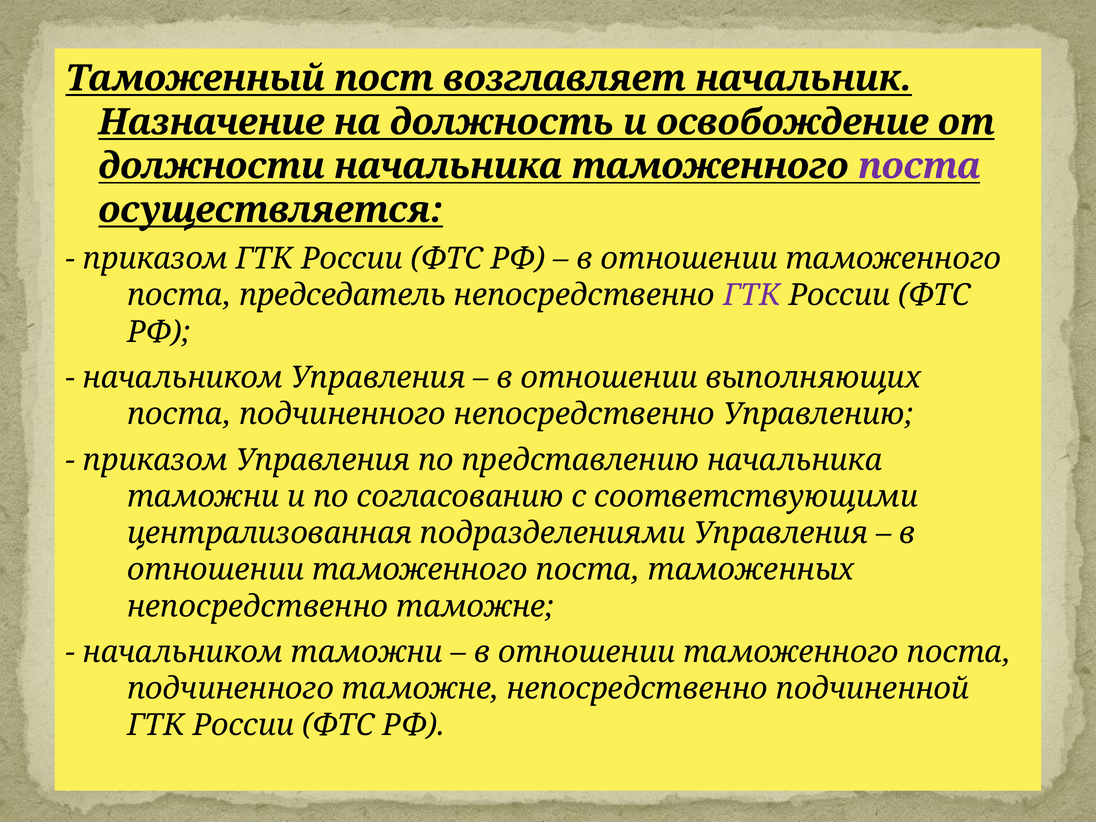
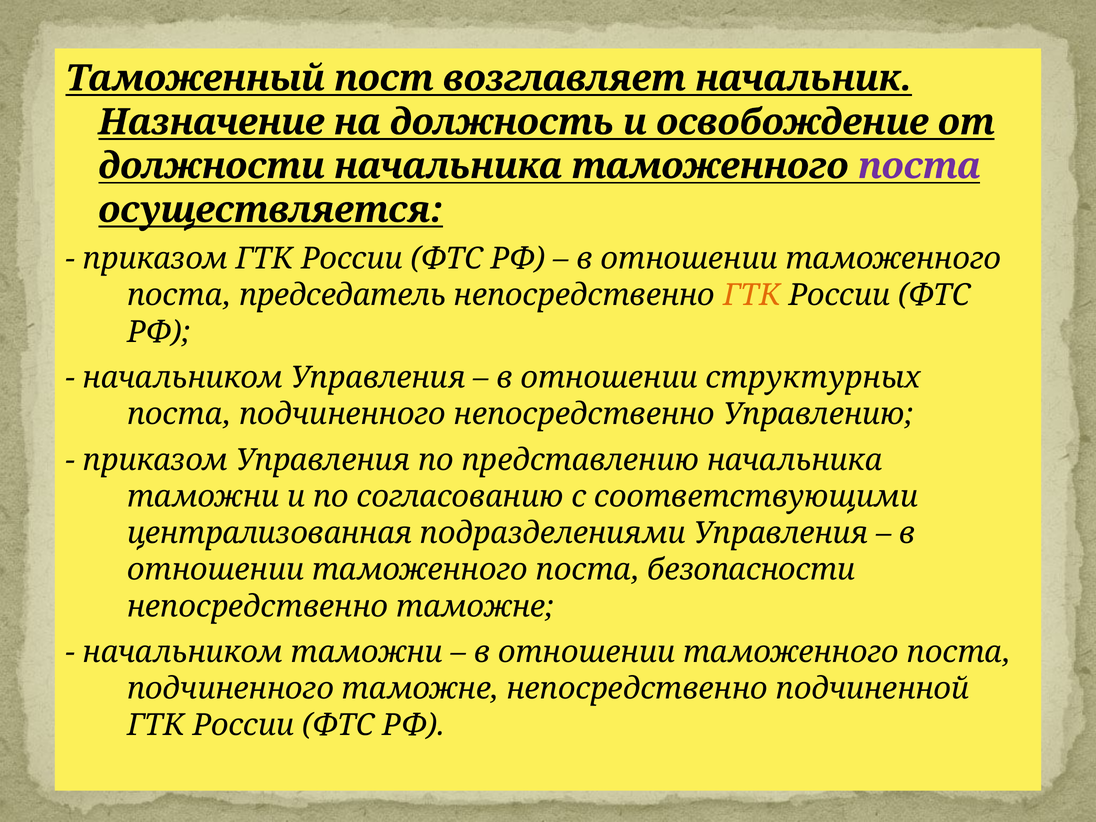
ГТК at (752, 295) colour: purple -> orange
выполняющих: выполняющих -> структурных
таможенных: таможенных -> безопасности
